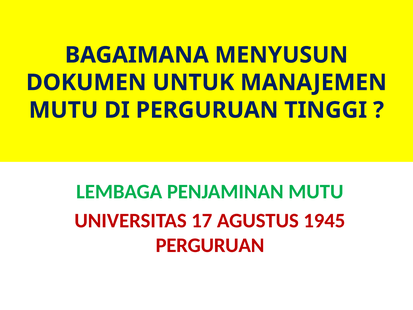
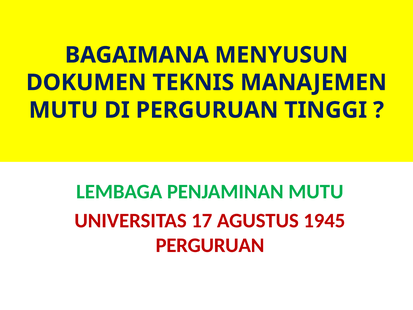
UNTUK: UNTUK -> TEKNIS
